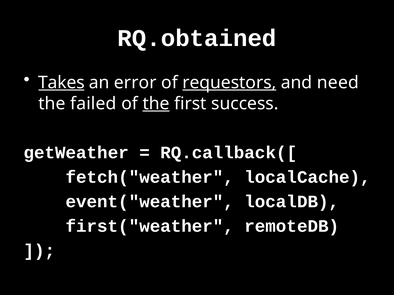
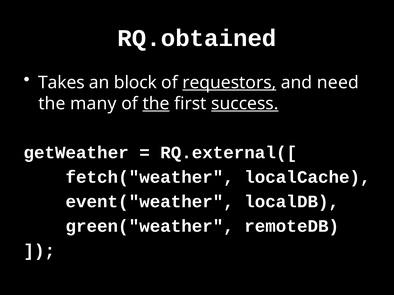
Takes underline: present -> none
error: error -> block
failed: failed -> many
success underline: none -> present
RQ.callback([: RQ.callback([ -> RQ.external([
first("weather: first("weather -> green("weather
